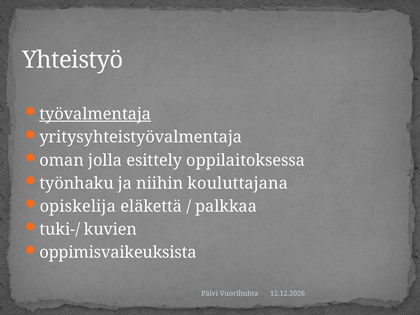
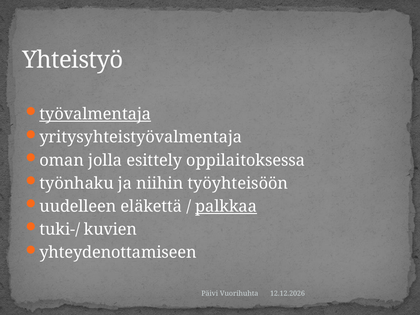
kouluttajana: kouluttajana -> työyhteisöön
opiskelija: opiskelija -> uudelleen
palkkaa underline: none -> present
oppimisvaikeuksista: oppimisvaikeuksista -> yhteydenottamiseen
